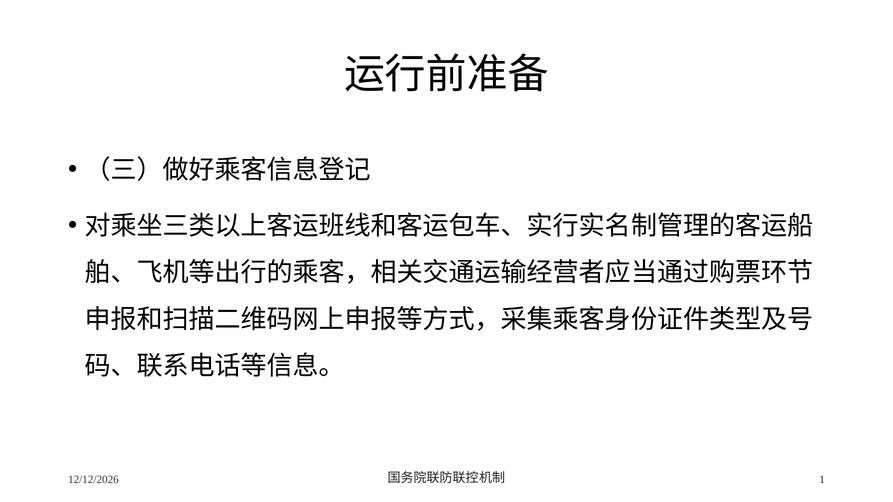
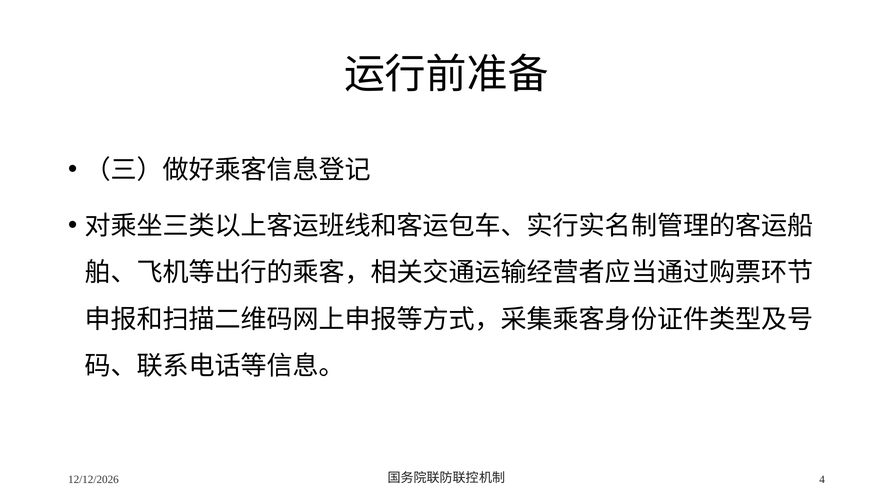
1: 1 -> 4
